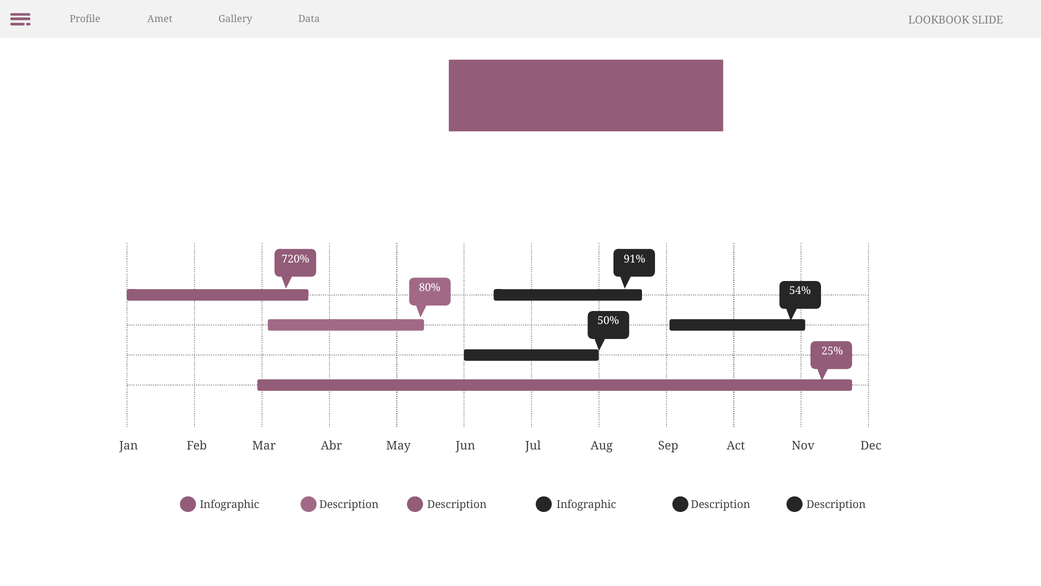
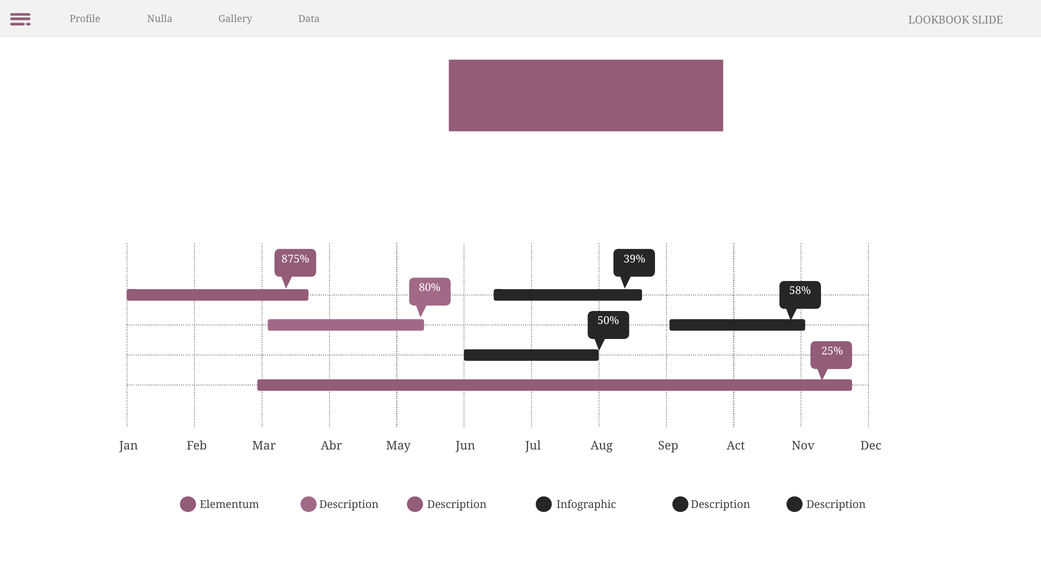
Amet: Amet -> Nulla
720%: 720% -> 875%
91%: 91% -> 39%
54%: 54% -> 58%
Infographic at (230, 504): Infographic -> Elementum
